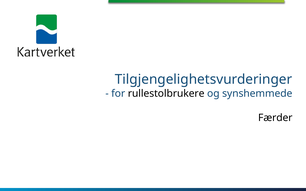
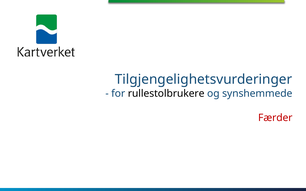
Færder colour: black -> red
